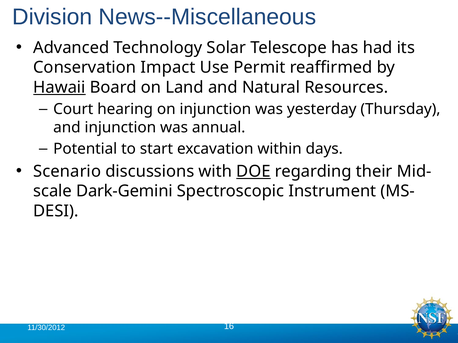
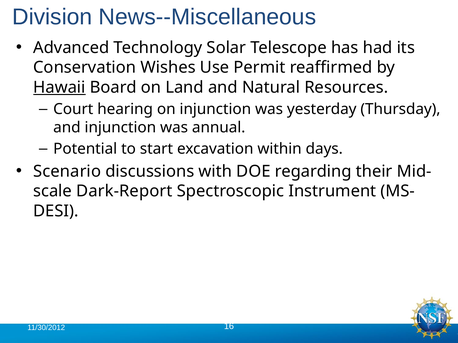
Impact: Impact -> Wishes
DOE underline: present -> none
Dark-Gemini: Dark-Gemini -> Dark-Report
